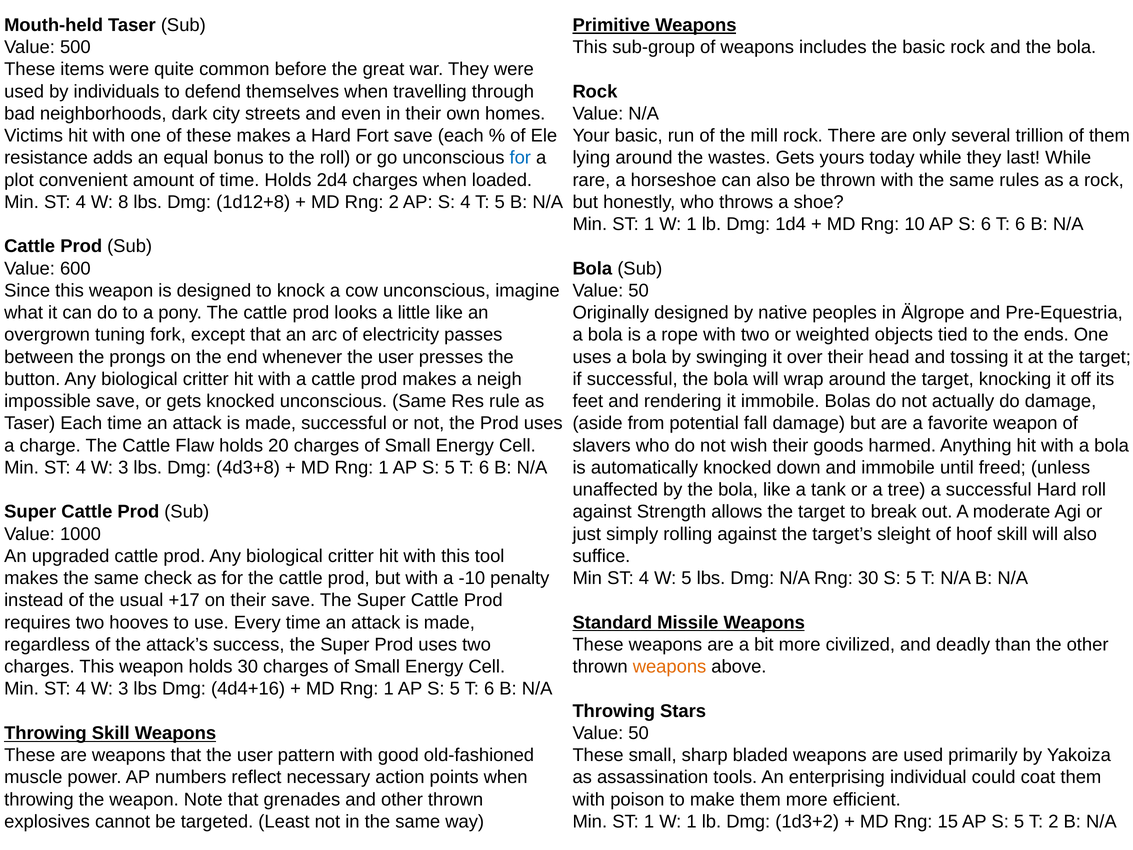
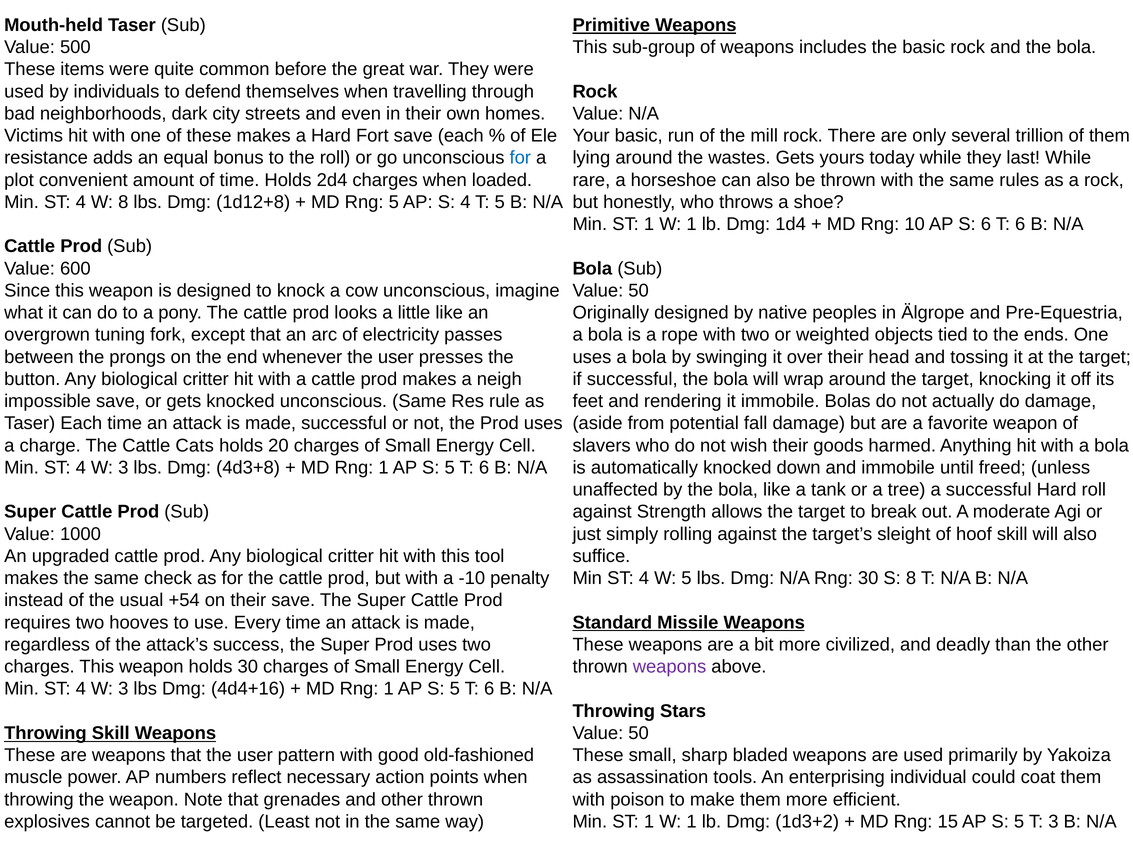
Rng 2: 2 -> 5
Flaw: Flaw -> Cats
30 S 5: 5 -> 8
+17: +17 -> +54
weapons at (670, 667) colour: orange -> purple
T 2: 2 -> 3
